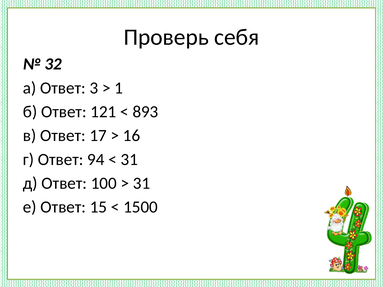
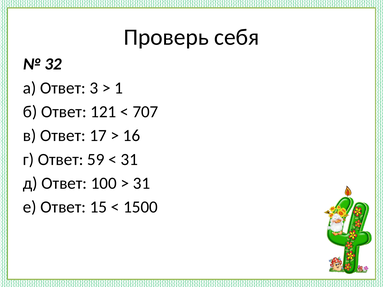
893: 893 -> 707
94: 94 -> 59
